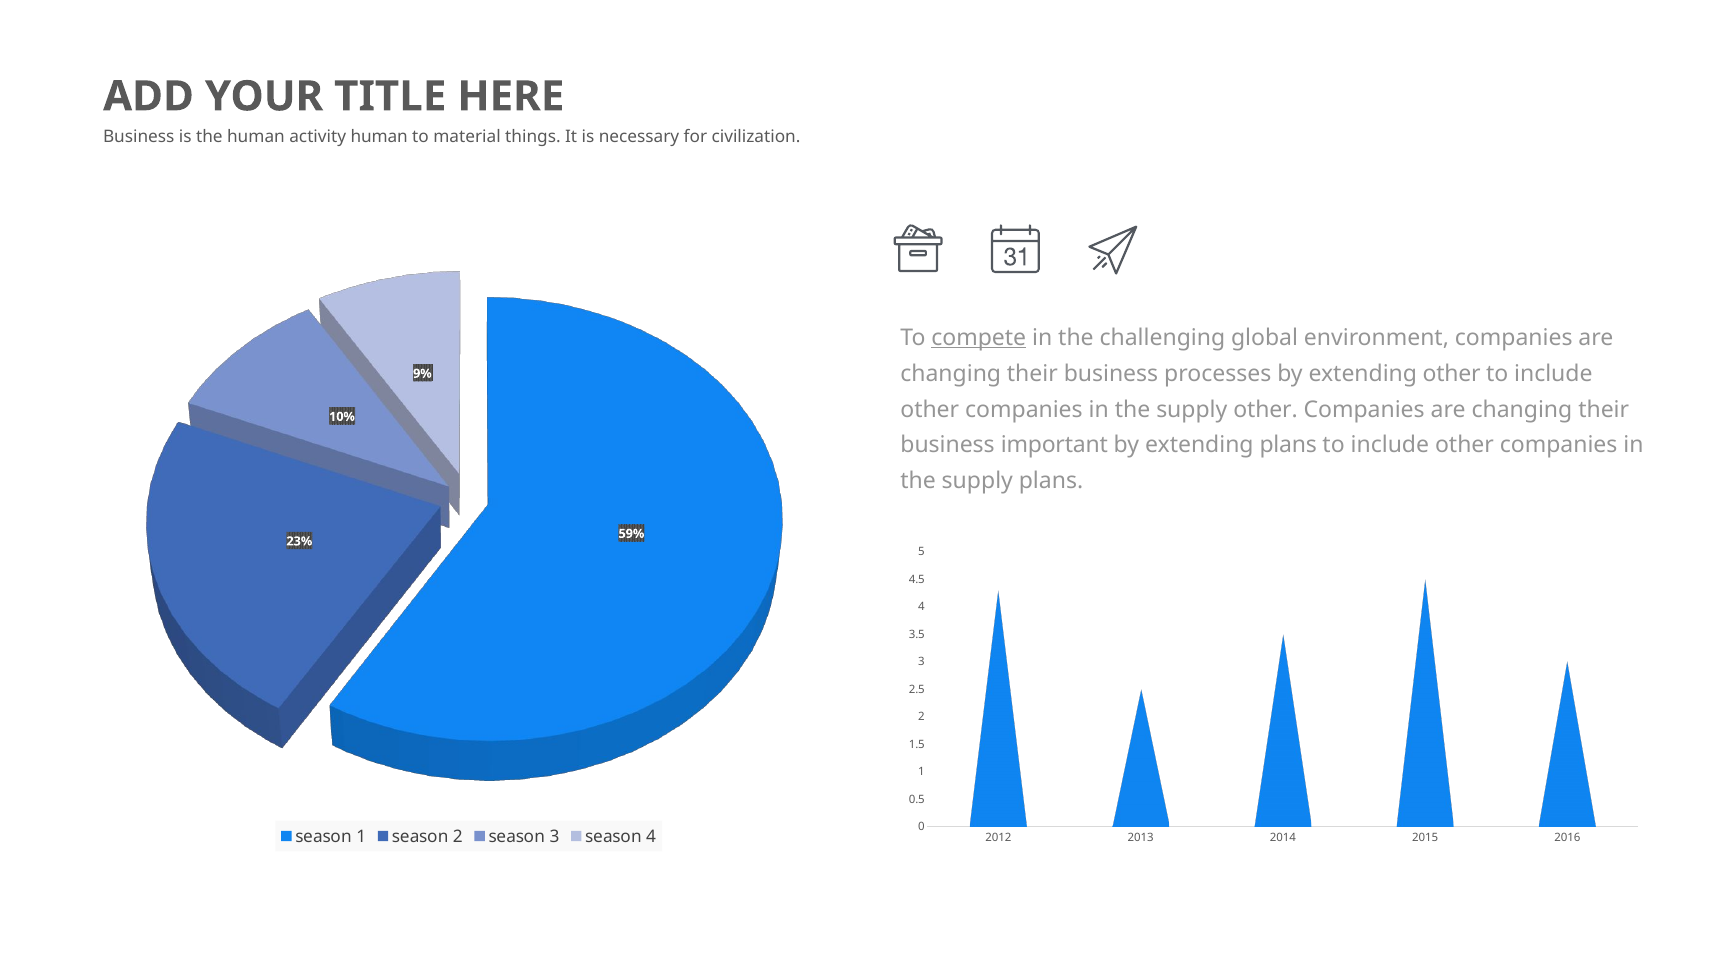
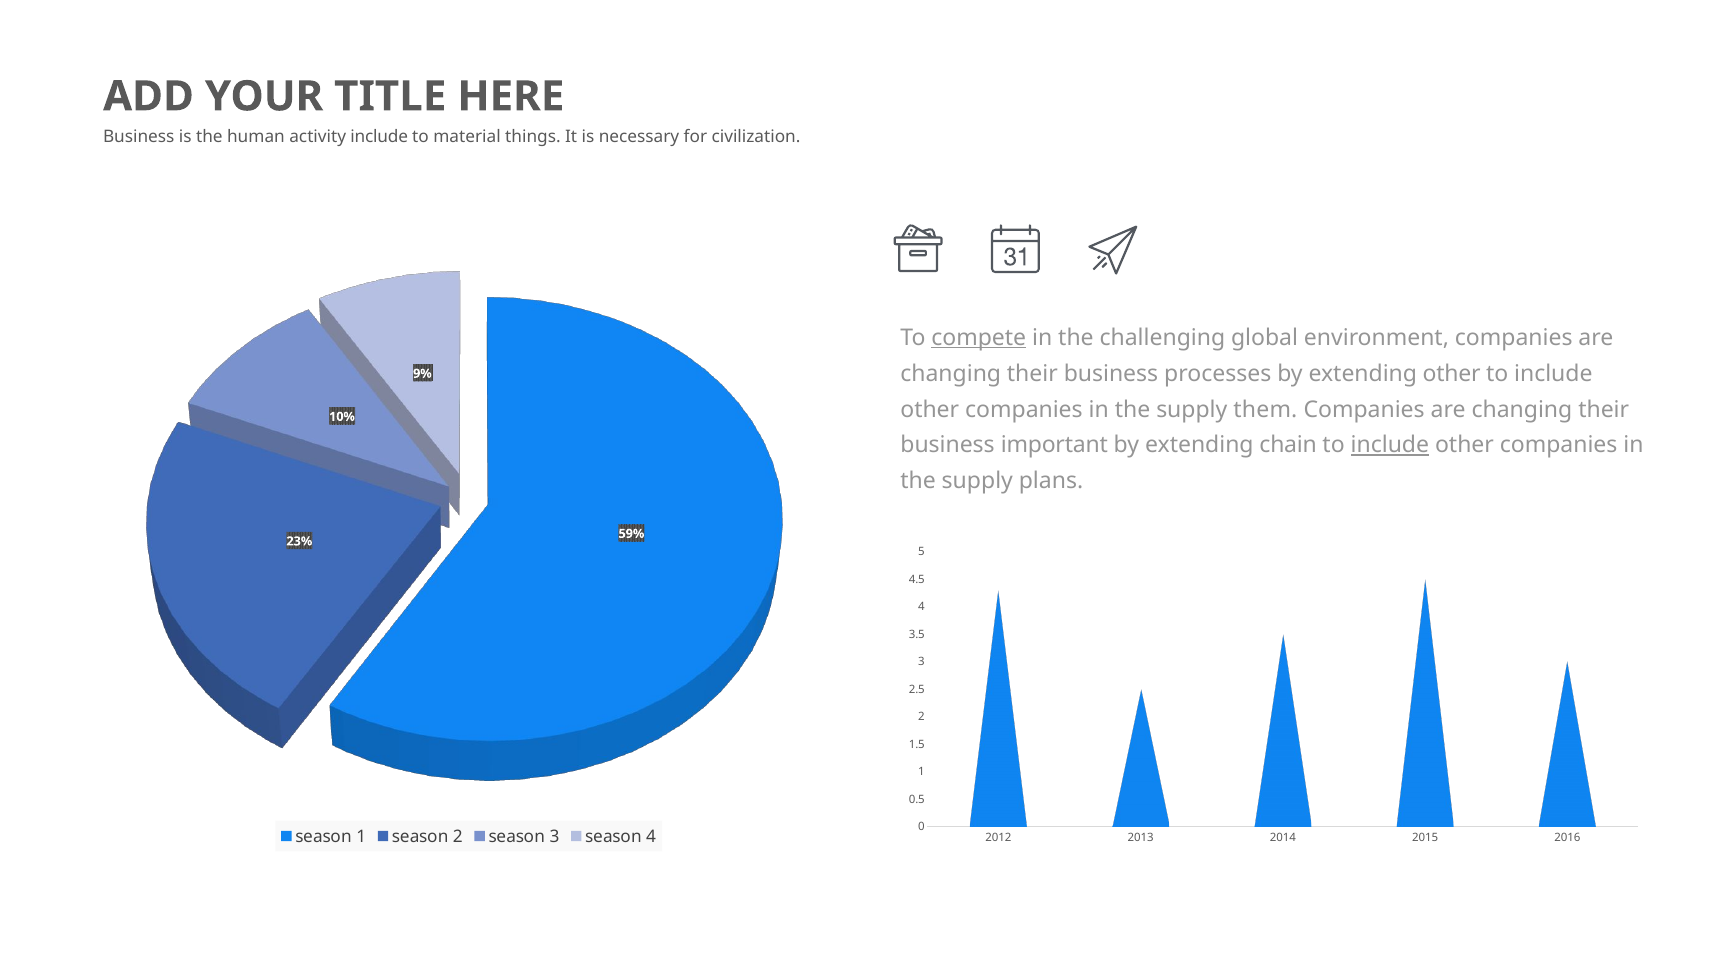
activity human: human -> include
supply other: other -> them
extending plans: plans -> chain
include at (1390, 445) underline: none -> present
